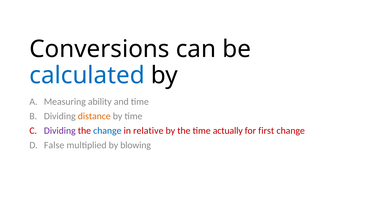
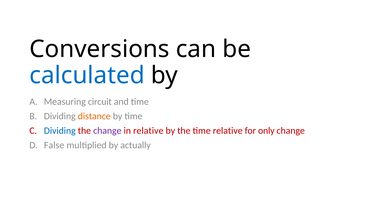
ability: ability -> circuit
Dividing at (60, 131) colour: purple -> blue
change at (107, 131) colour: blue -> purple
time actually: actually -> relative
first: first -> only
blowing: blowing -> actually
